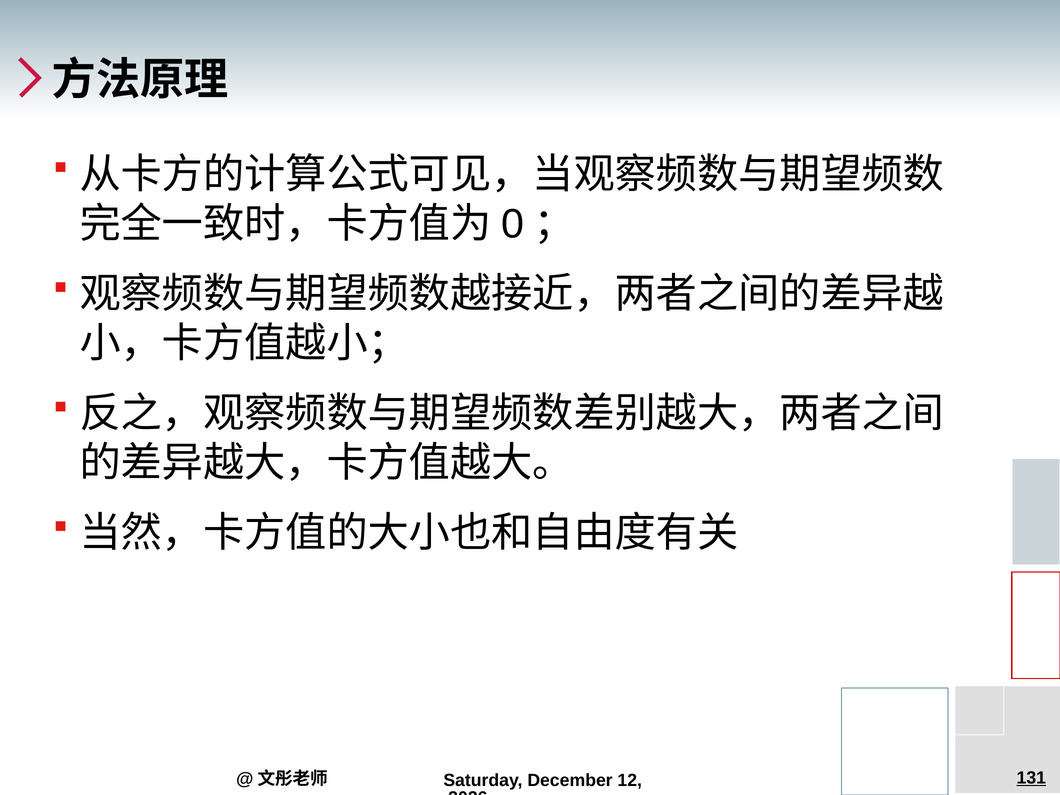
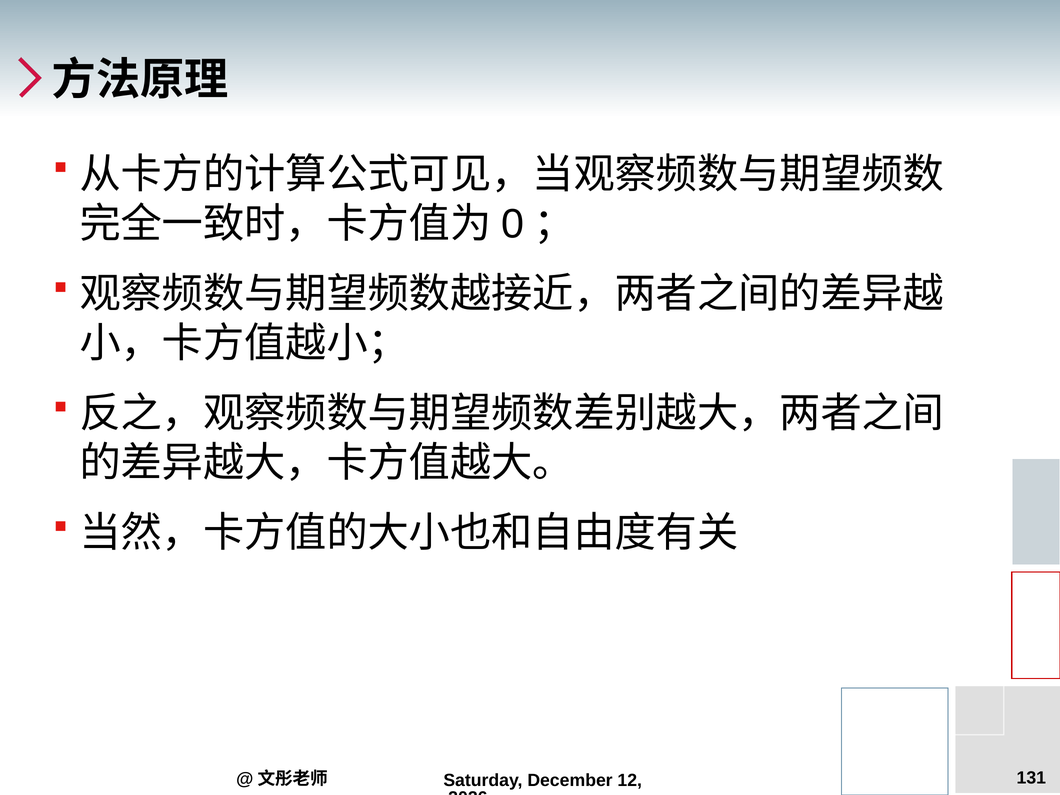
131 underline: present -> none
